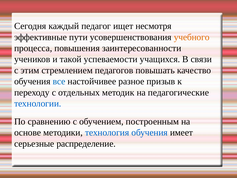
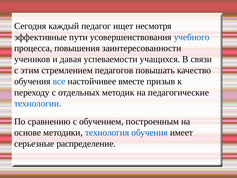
учебного colour: orange -> blue
такой: такой -> давая
разное: разное -> вместе
